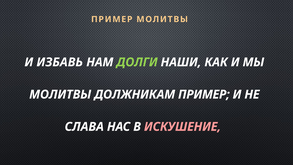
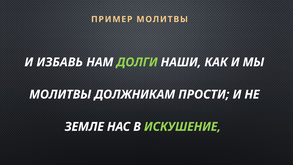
ДОЛЖНИКАМ ПРИМЕР: ПРИМЕР -> ПРОСТИ
СЛАВА: СЛАВА -> ЗЕМЛЕ
ИСКУШЕНИЕ colour: pink -> light green
